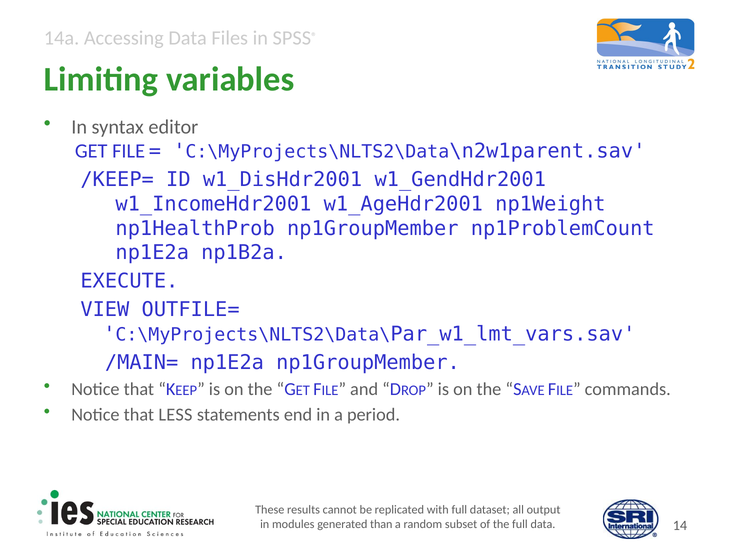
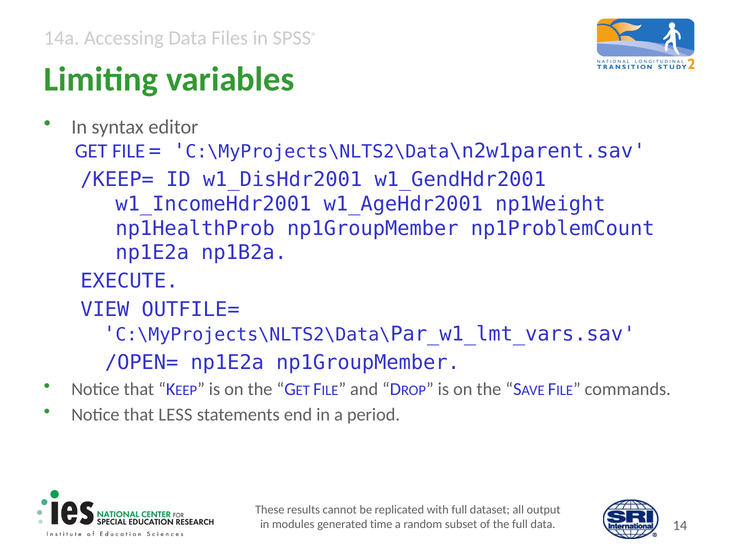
/MAIN=: /MAIN= -> /OPEN=
than: than -> time
